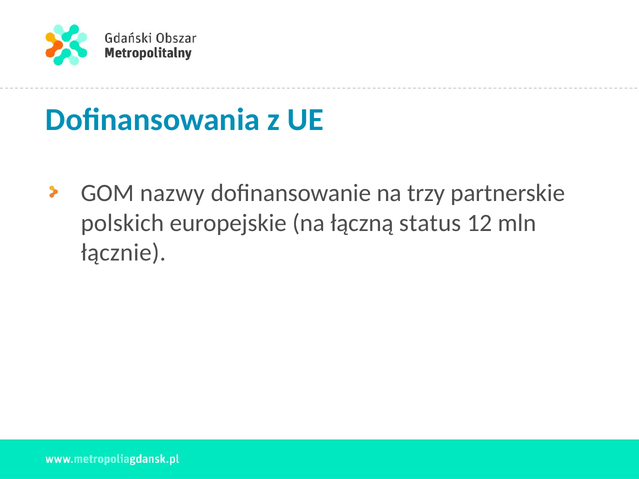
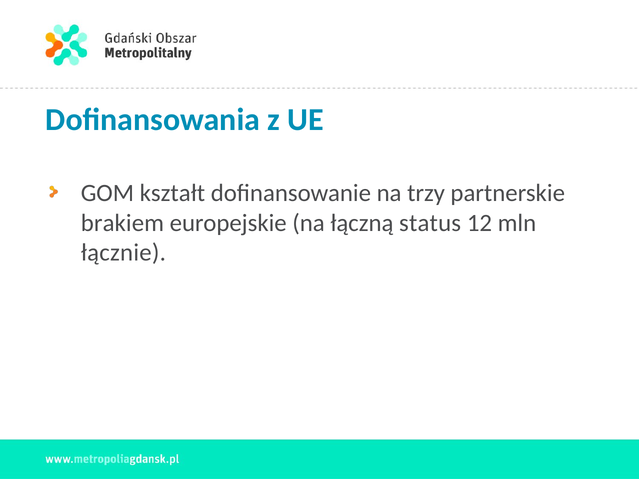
nazwy: nazwy -> kształt
polskich: polskich -> brakiem
